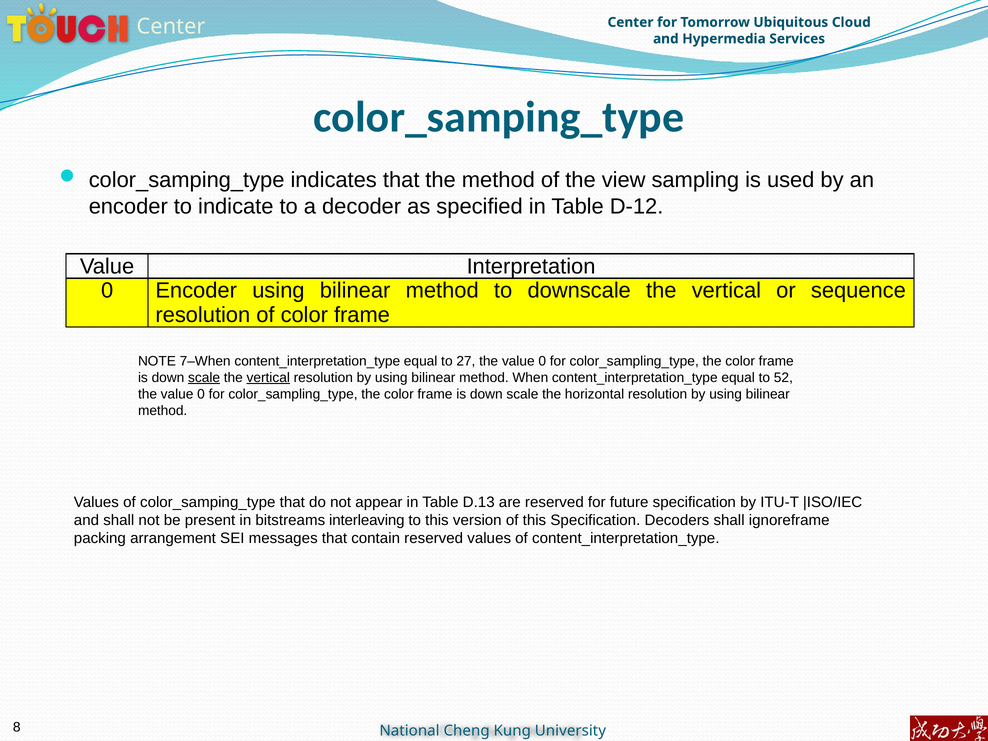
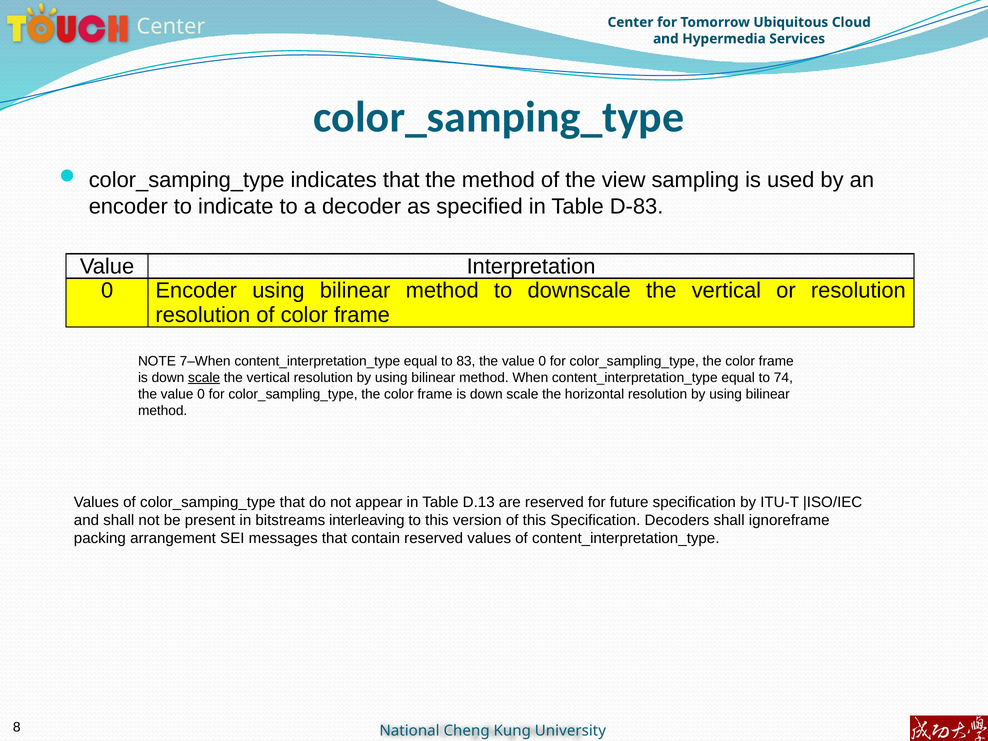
D‑12: D‑12 -> D‑83
or sequence: sequence -> resolution
27: 27 -> 83
vertical at (268, 378) underline: present -> none
52: 52 -> 74
